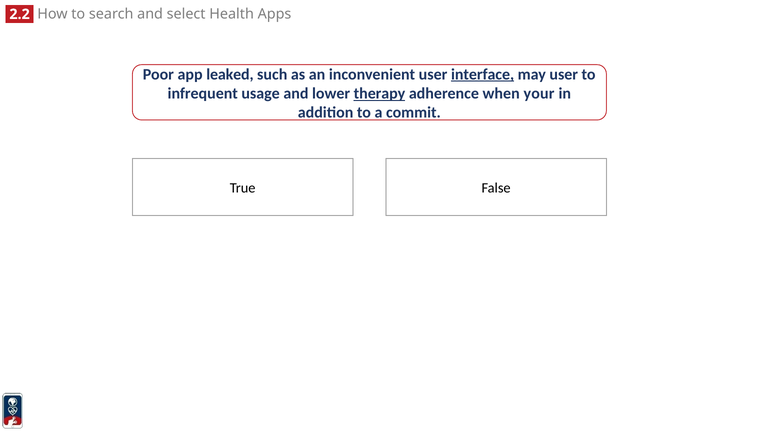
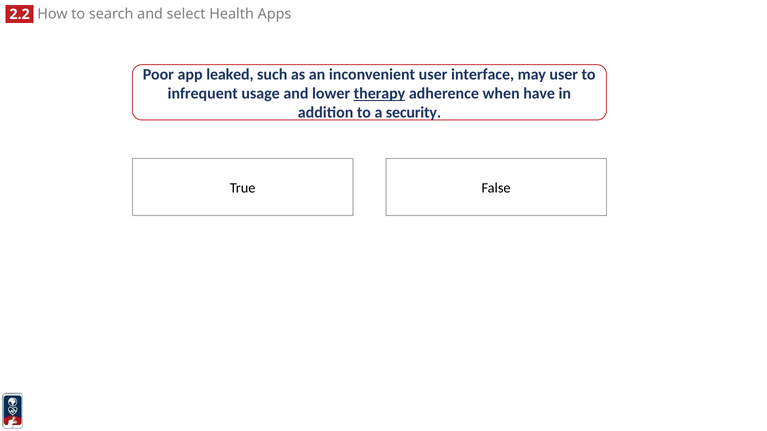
interface underline: present -> none
your: your -> have
commit: commit -> security
